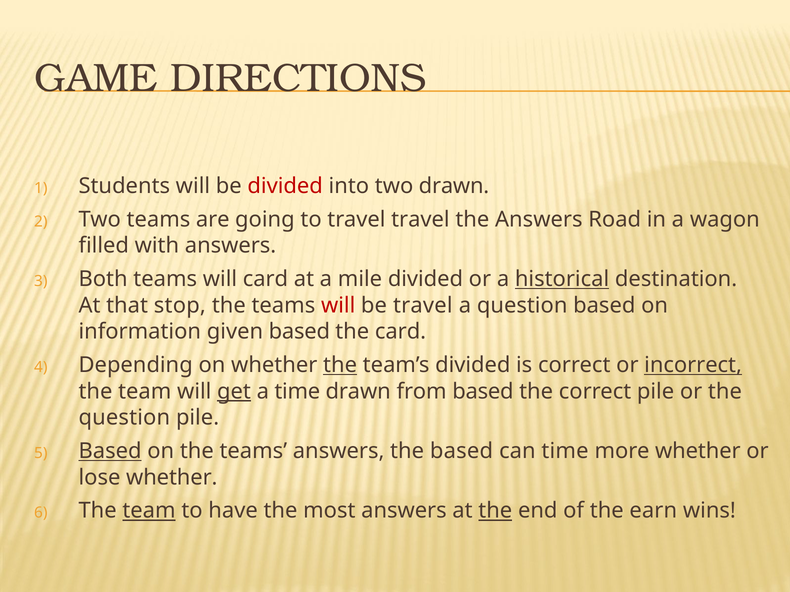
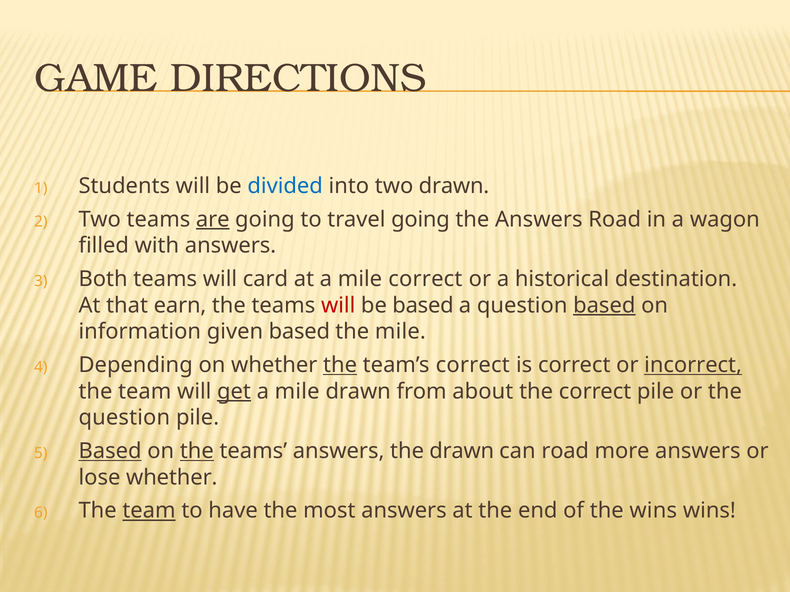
divided at (285, 186) colour: red -> blue
are underline: none -> present
travel travel: travel -> going
mile divided: divided -> correct
historical underline: present -> none
stop: stop -> earn
be travel: travel -> based
based at (604, 306) underline: none -> present
the card: card -> mile
team’s divided: divided -> correct
time at (297, 392): time -> mile
from based: based -> about
the at (197, 451) underline: none -> present
the based: based -> drawn
can time: time -> road
more whether: whether -> answers
the at (495, 511) underline: present -> none
the earn: earn -> wins
